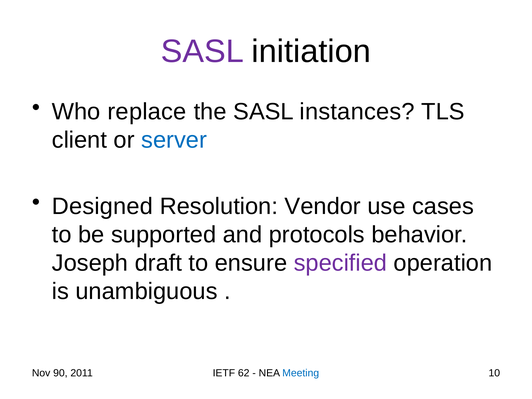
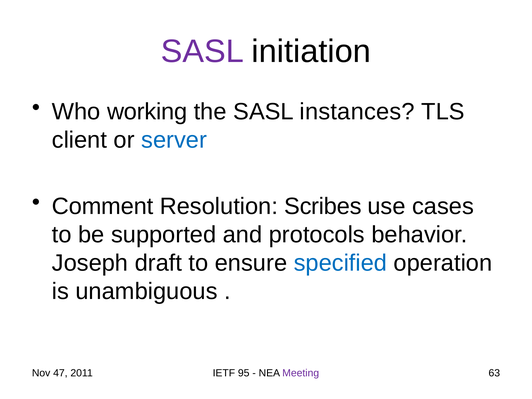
replace: replace -> working
Designed: Designed -> Comment
Vendor: Vendor -> Scribes
specified colour: purple -> blue
90: 90 -> 47
62: 62 -> 95
Meeting colour: blue -> purple
10: 10 -> 63
